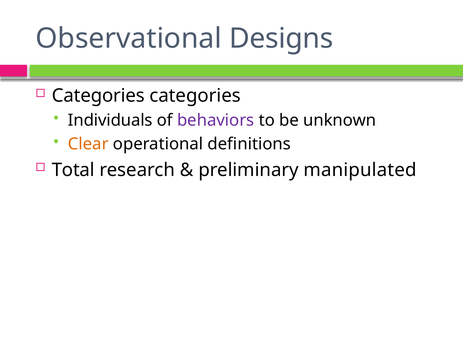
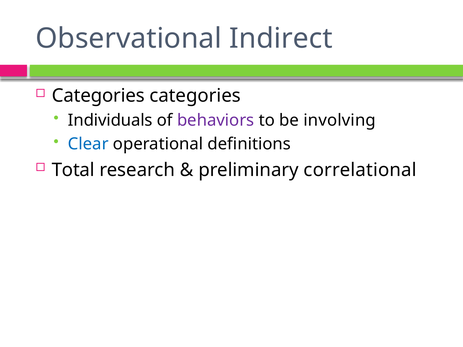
Designs: Designs -> Indirect
unknown: unknown -> involving
Clear colour: orange -> blue
manipulated: manipulated -> correlational
